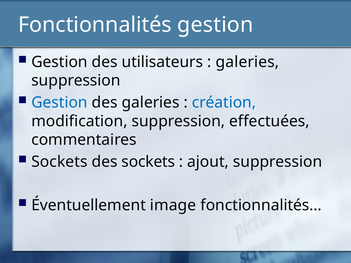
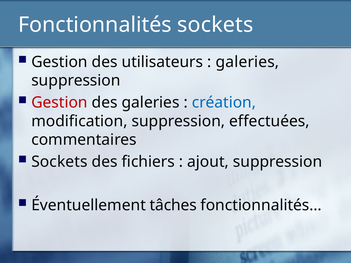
Fonctionnalités gestion: gestion -> sockets
Gestion at (59, 103) colour: blue -> red
des sockets: sockets -> fichiers
image: image -> tâches
